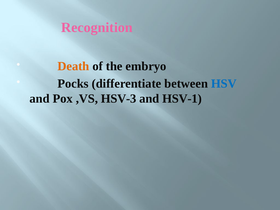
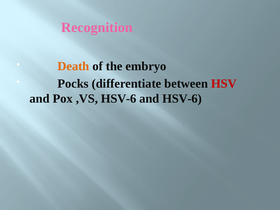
HSV colour: blue -> red
,VS HSV-3: HSV-3 -> HSV-6
and HSV-1: HSV-1 -> HSV-6
